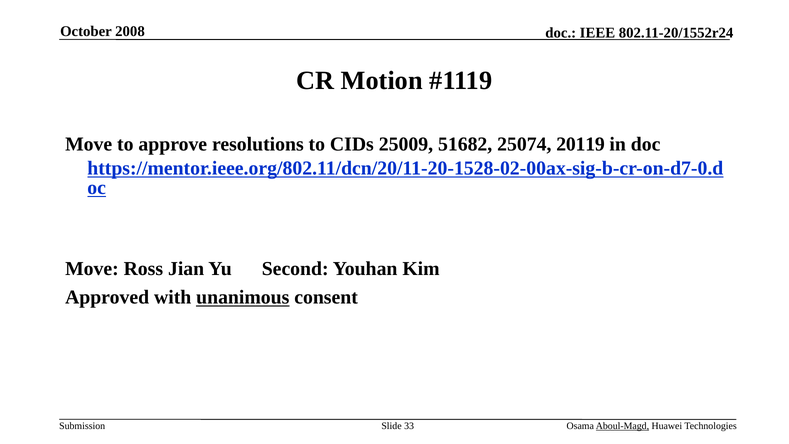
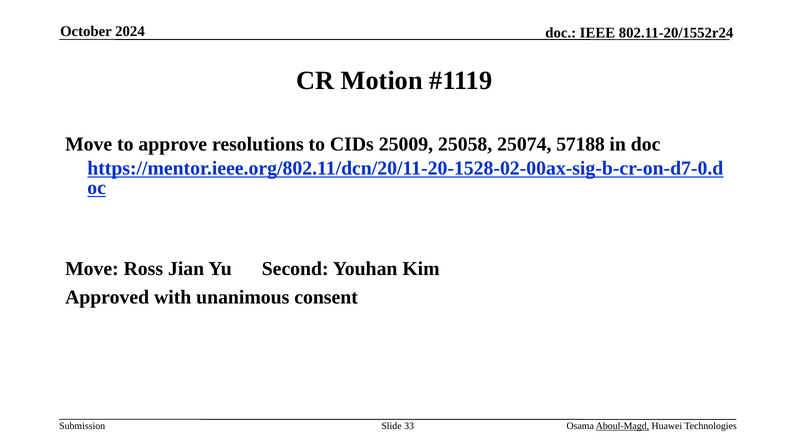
2008: 2008 -> 2024
51682: 51682 -> 25058
20119: 20119 -> 57188
unanimous underline: present -> none
